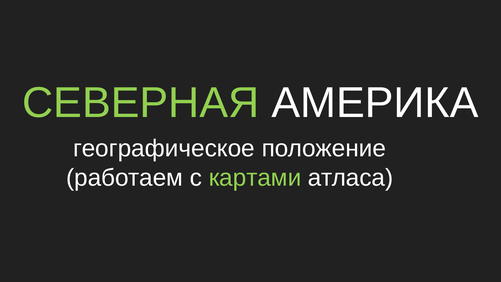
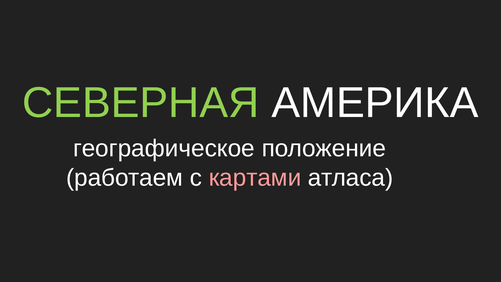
картами colour: light green -> pink
